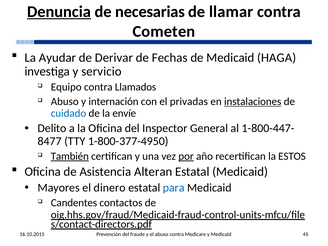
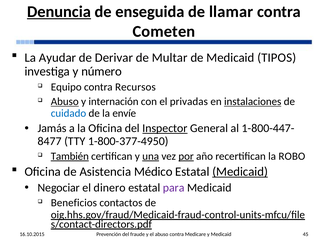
necesarias: necesarias -> enseguida
Fechas: Fechas -> Multar
HAGA: HAGA -> TIPOS
servicio: servicio -> número
Llamados: Llamados -> Recursos
Abuso at (65, 102) underline: none -> present
Delito: Delito -> Jamás
Inspector underline: none -> present
una underline: none -> present
ESTOS: ESTOS -> ROBO
Alteran: Alteran -> Médico
Medicaid at (240, 172) underline: none -> present
Mayores: Mayores -> Negociar
para colour: blue -> purple
Candentes: Candentes -> Beneficios
